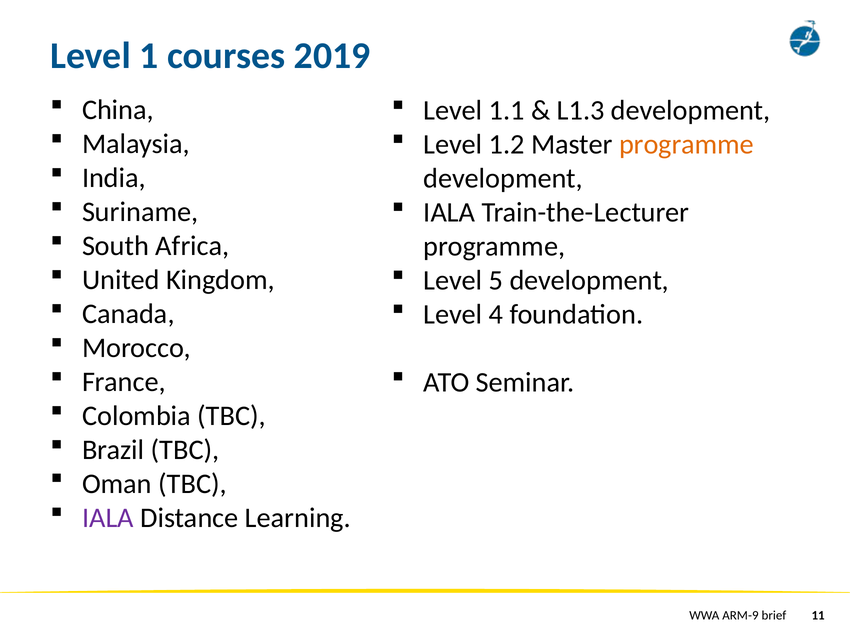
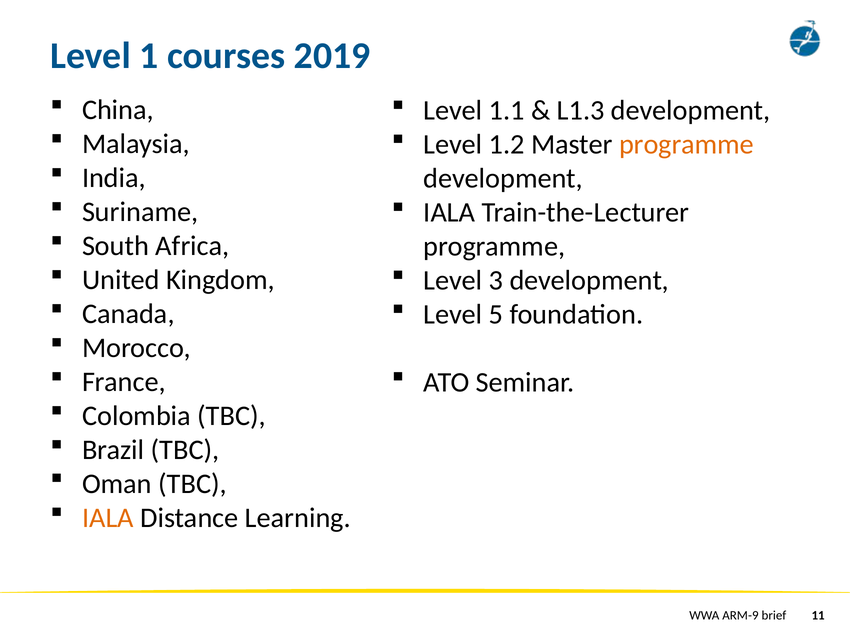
5: 5 -> 3
4: 4 -> 5
IALA at (108, 518) colour: purple -> orange
